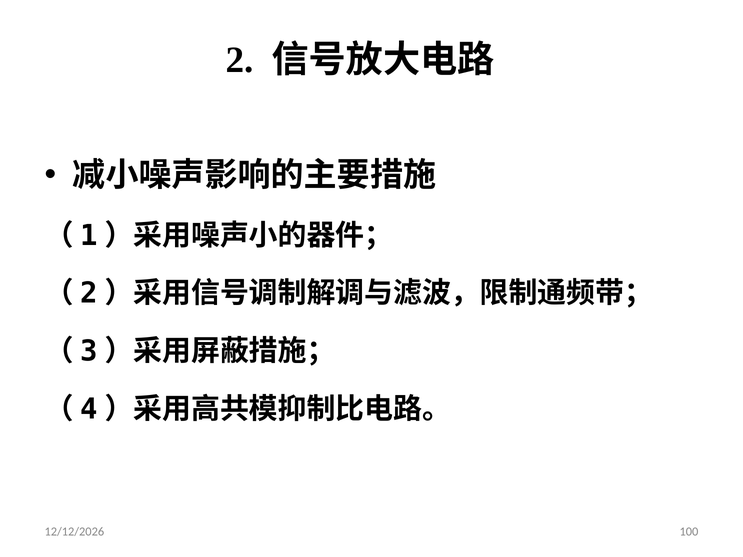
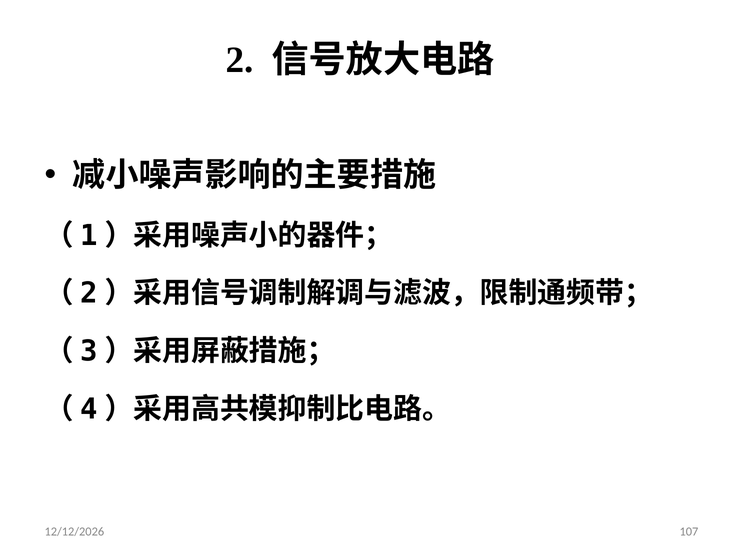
100: 100 -> 107
